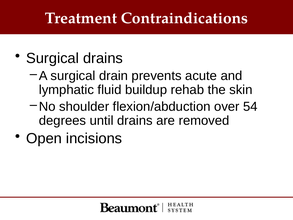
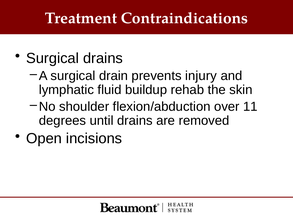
acute: acute -> injury
54: 54 -> 11
